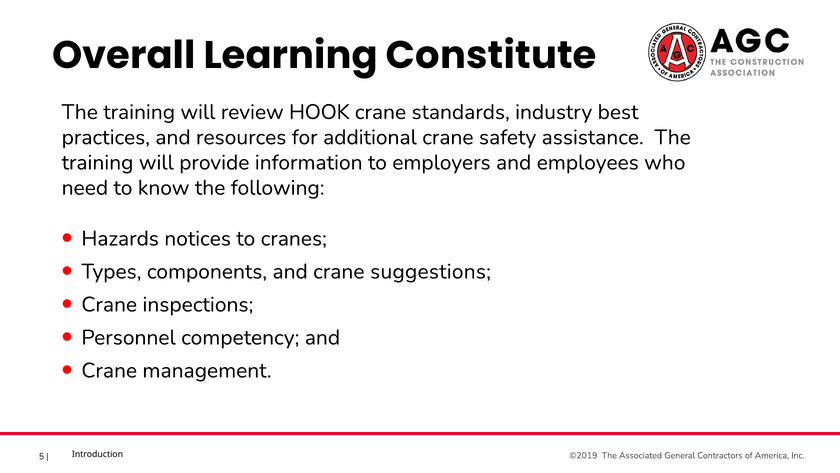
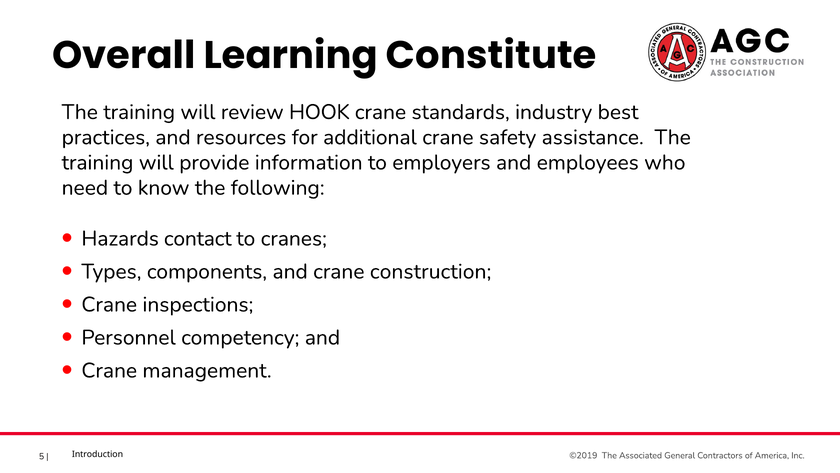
notices: notices -> contact
suggestions: suggestions -> construction
